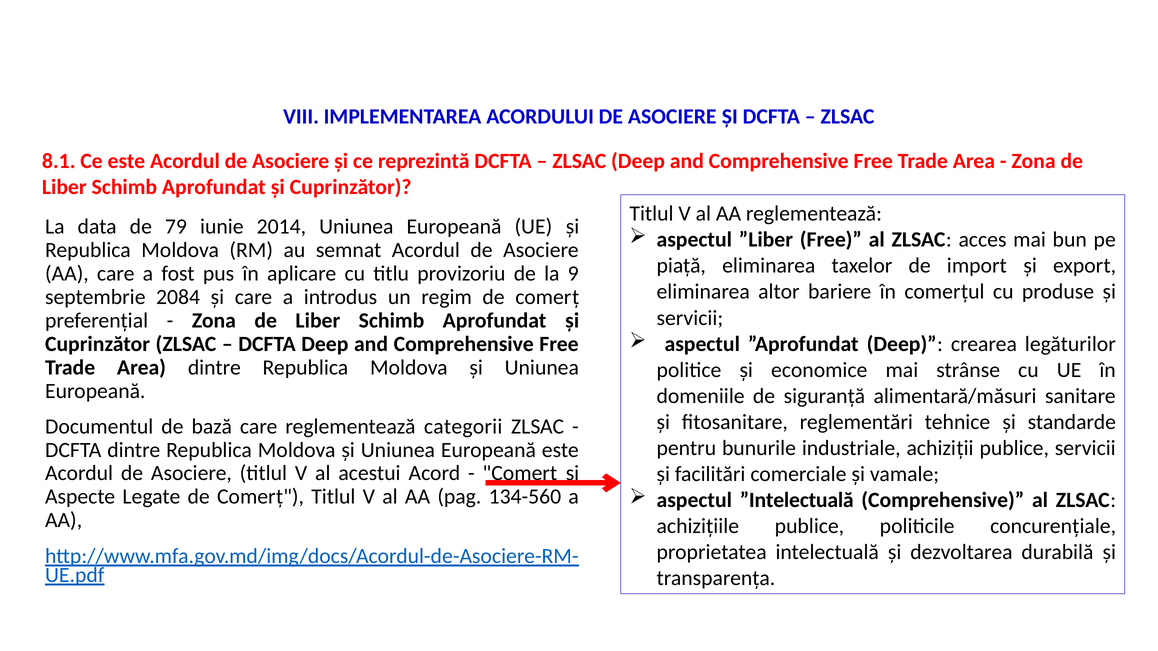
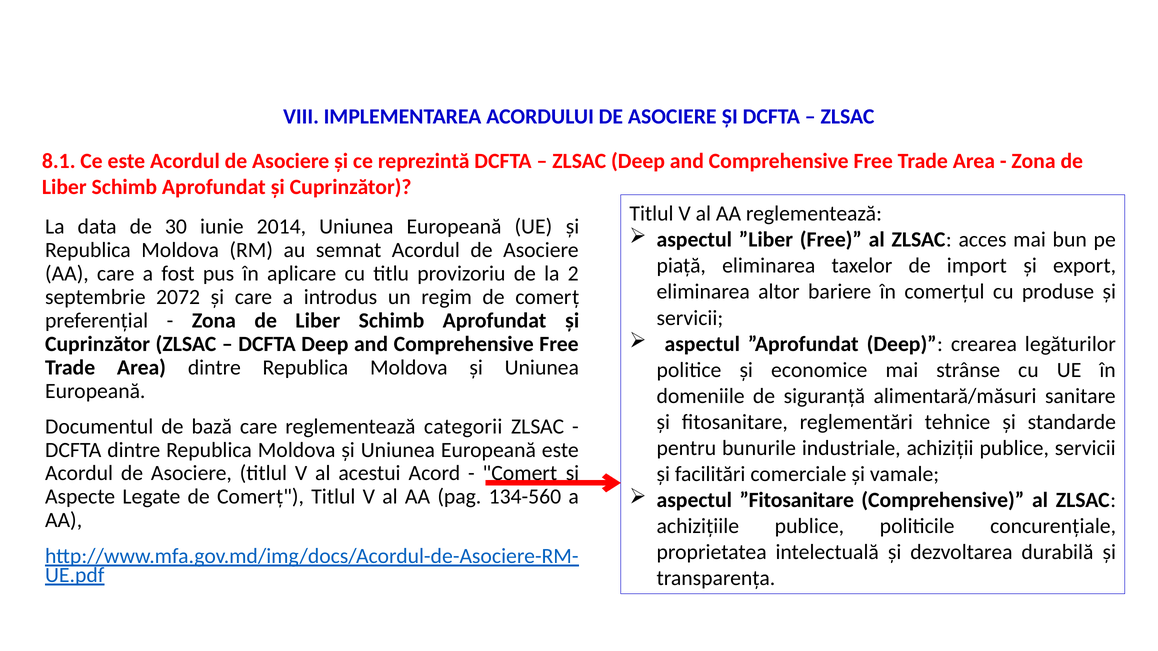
79: 79 -> 30
9: 9 -> 2
2084: 2084 -> 2072
”Intelectuală: ”Intelectuală -> ”Fitosanitare
